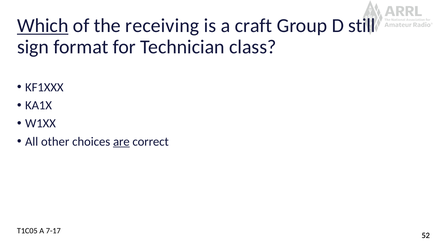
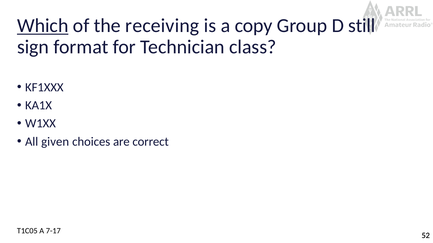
craft: craft -> copy
other: other -> given
are underline: present -> none
